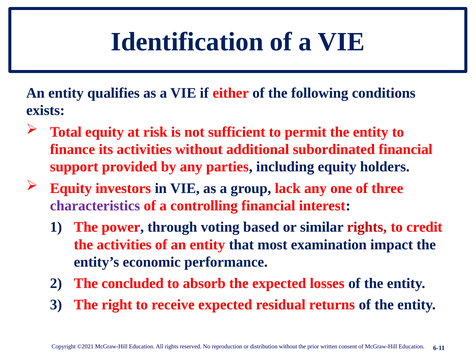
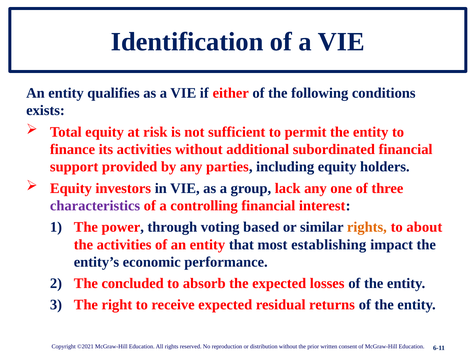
rights at (367, 227) colour: red -> orange
credit: credit -> about
examination: examination -> establishing
